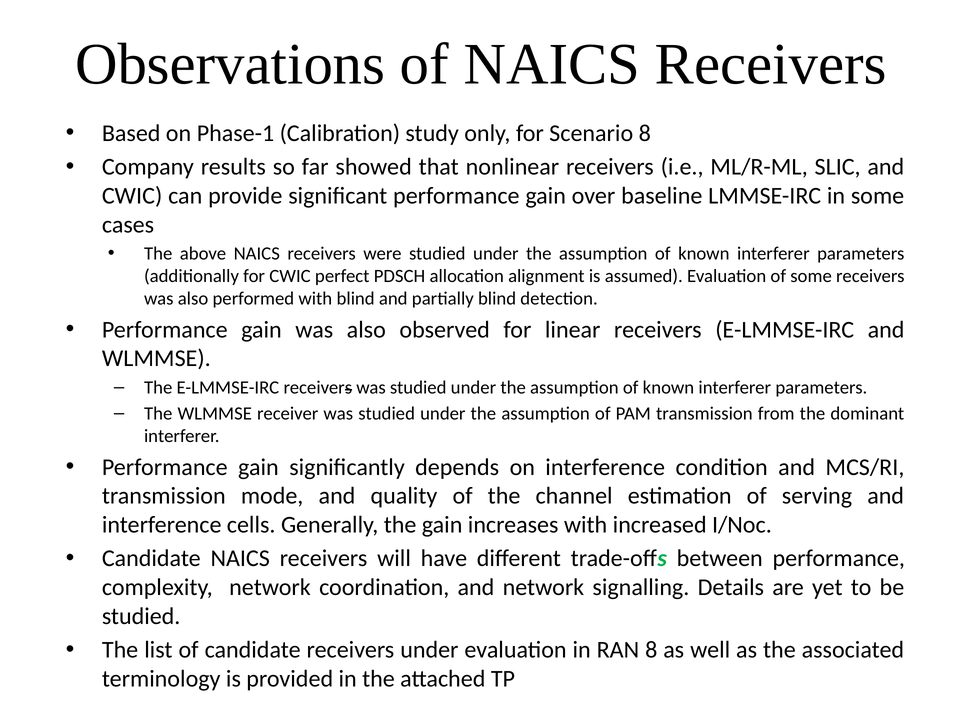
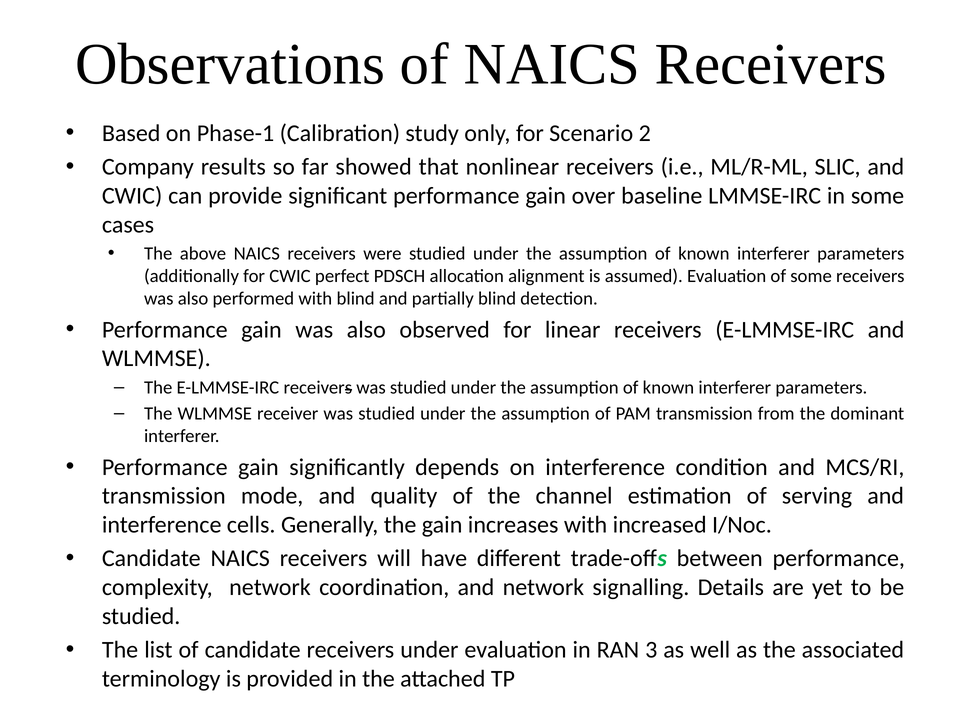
Scenario 8: 8 -> 2
RAN 8: 8 -> 3
